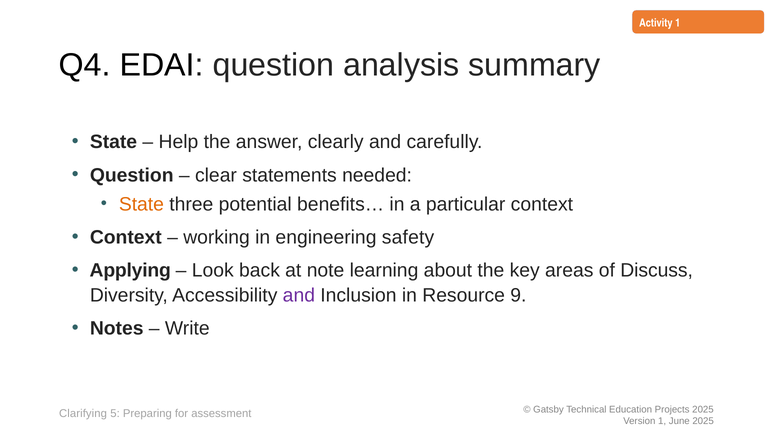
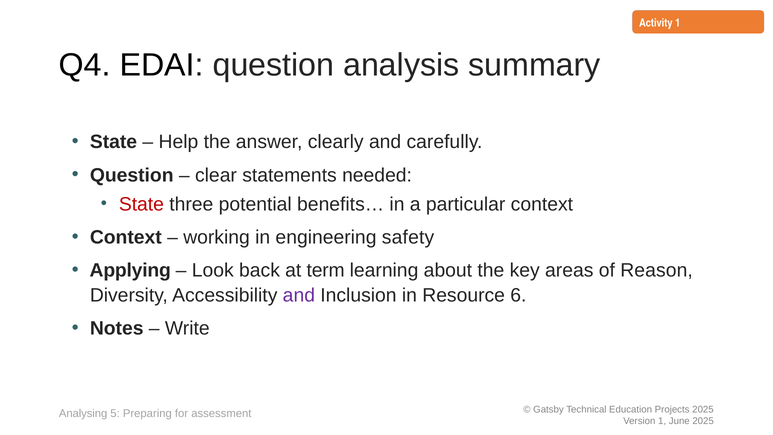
State at (141, 204) colour: orange -> red
note: note -> term
Discuss: Discuss -> Reason
9: 9 -> 6
Clarifying: Clarifying -> Analysing
